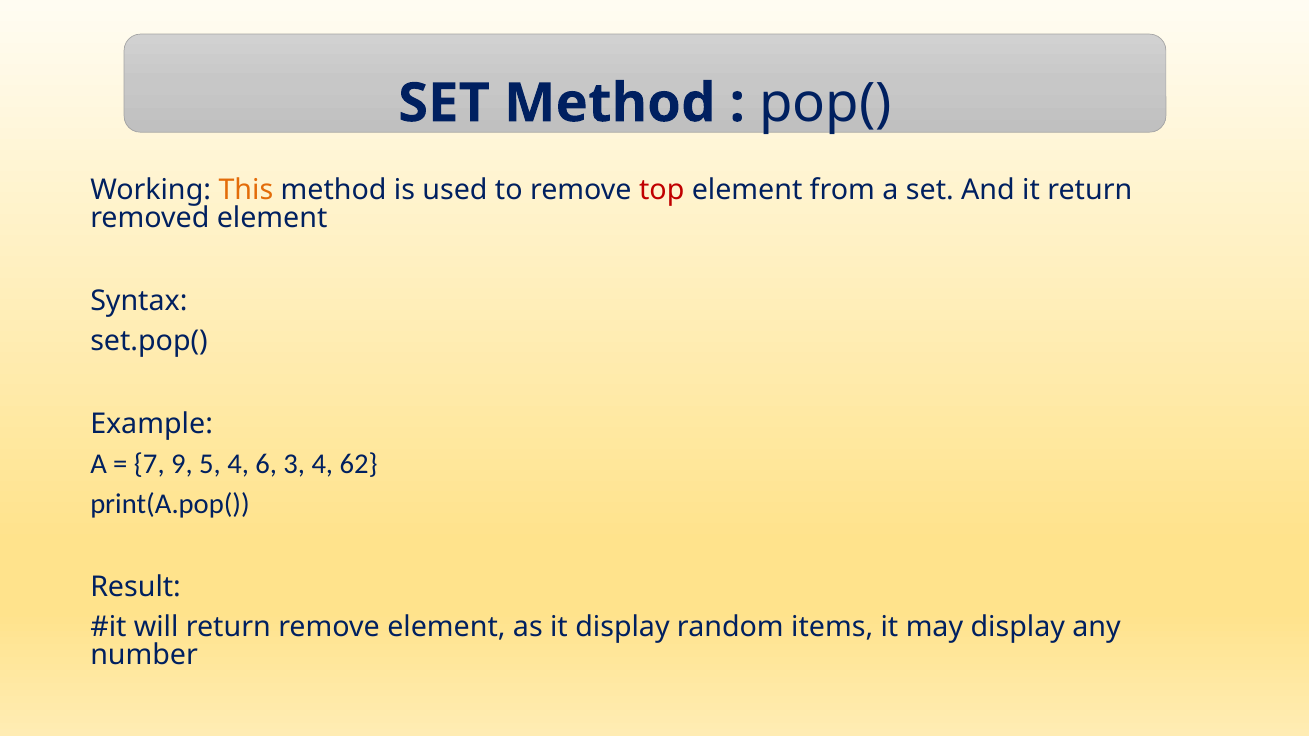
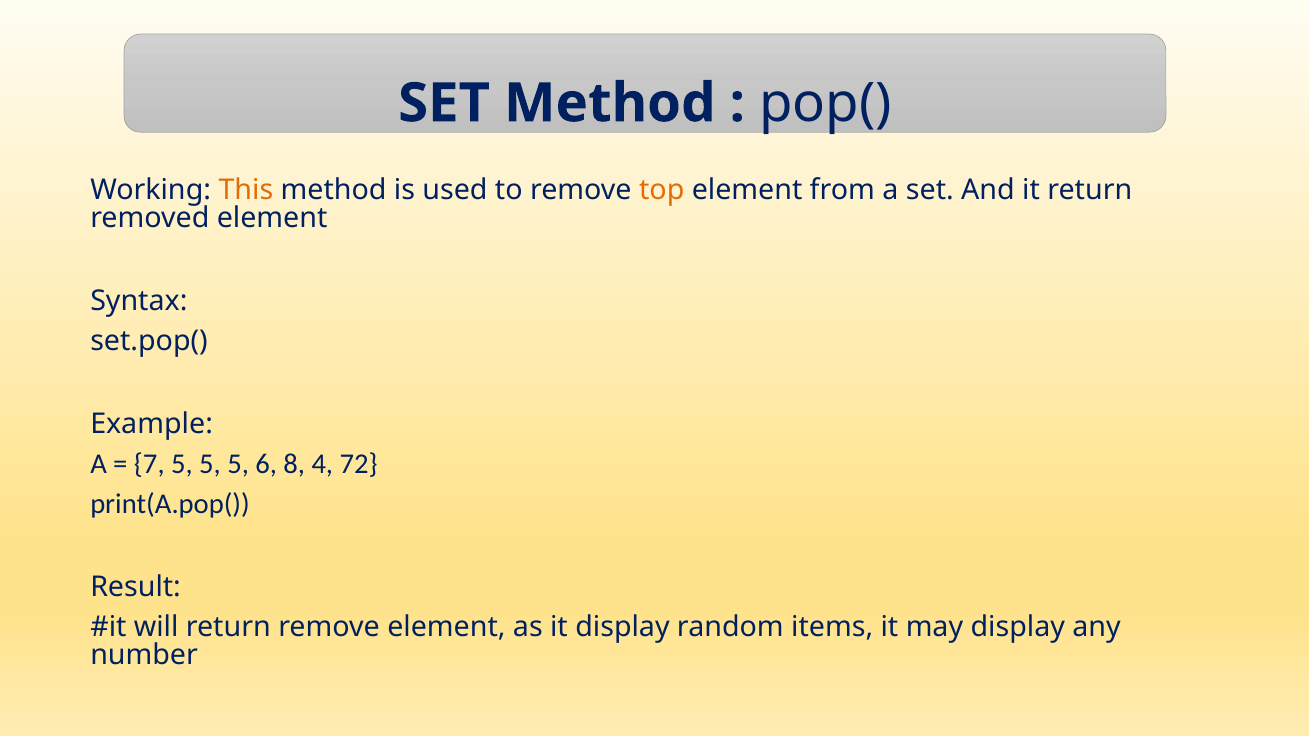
top colour: red -> orange
7 9: 9 -> 5
4 at (238, 464): 4 -> 5
3: 3 -> 8
62: 62 -> 72
